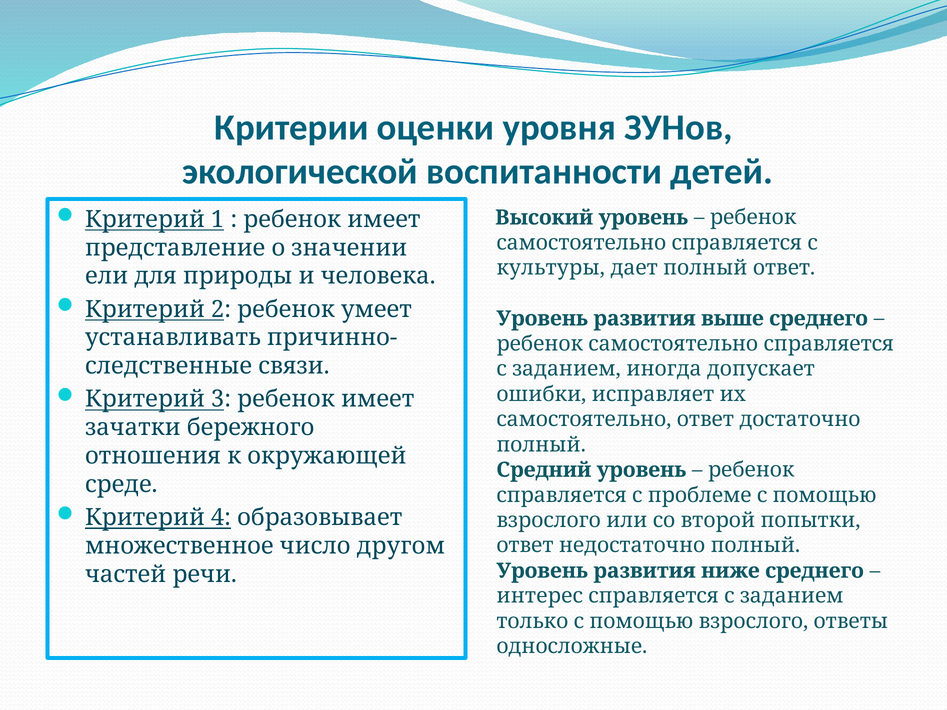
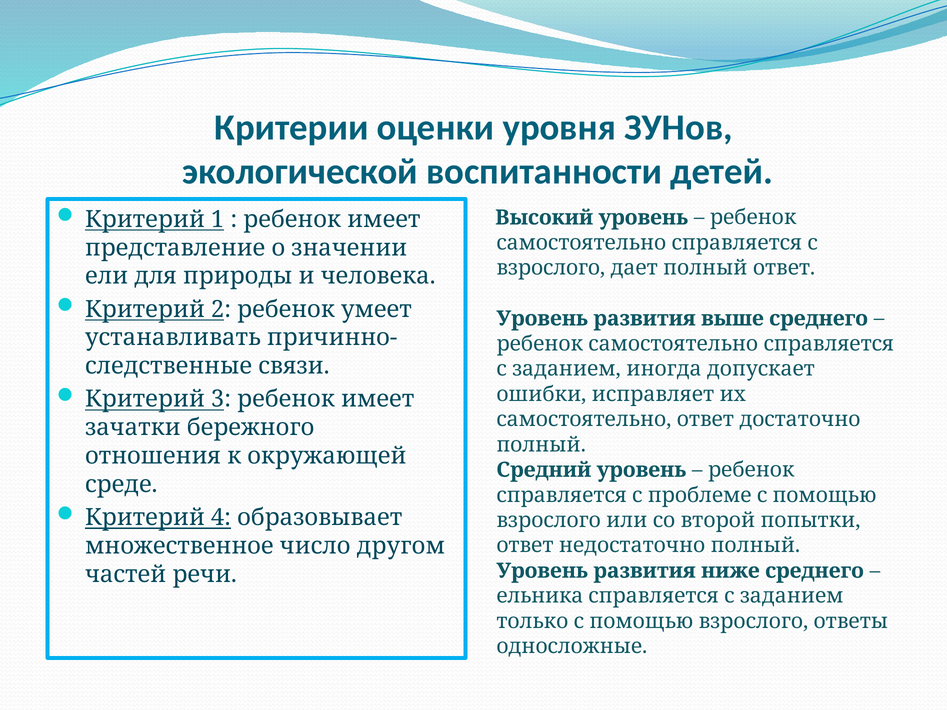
культуры at (551, 268): культуры -> взрослого
интерес: интерес -> ельника
